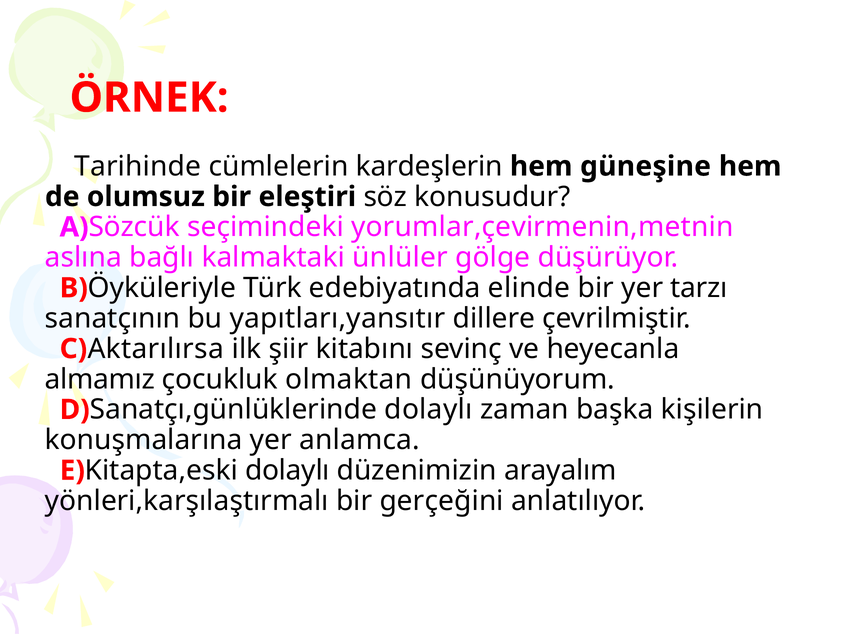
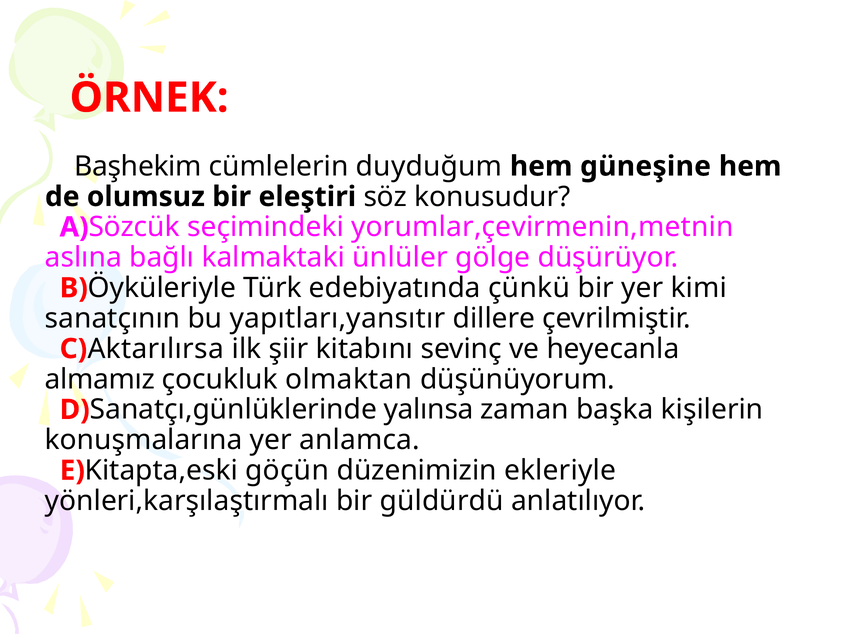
Tarihinde: Tarihinde -> Başhekim
kardeşlerin: kardeşlerin -> duyduğum
elinde: elinde -> çünkü
tarzı: tarzı -> kimi
dolaylı at (428, 410): dolaylı -> yalınsa
dolaylı at (287, 470): dolaylı -> göçün
arayalım: arayalım -> ekleriyle
gerçeğini: gerçeğini -> güldürdü
